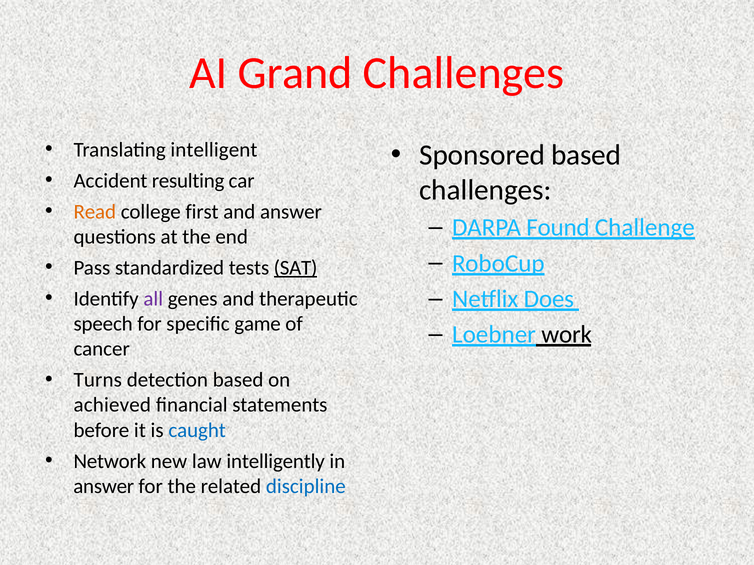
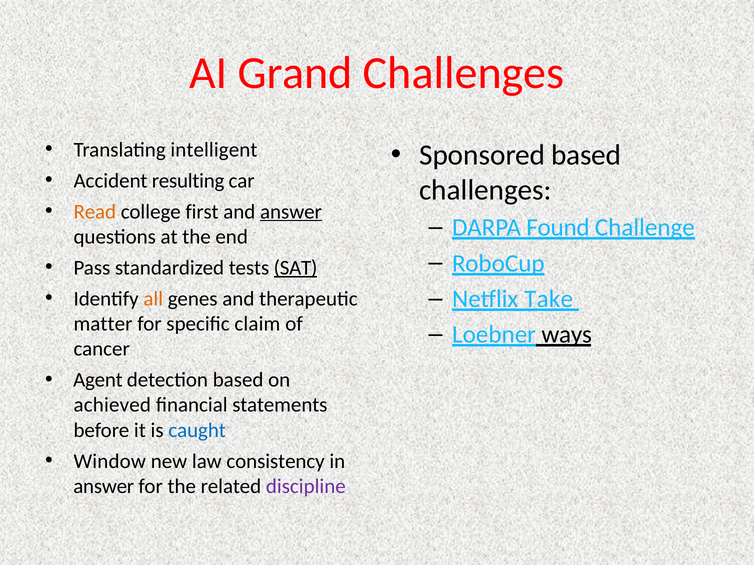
answer at (291, 212) underline: none -> present
Does: Does -> Take
all colour: purple -> orange
speech: speech -> matter
game: game -> claim
work: work -> ways
Turns: Turns -> Agent
Network: Network -> Window
intelligently: intelligently -> consistency
discipline colour: blue -> purple
